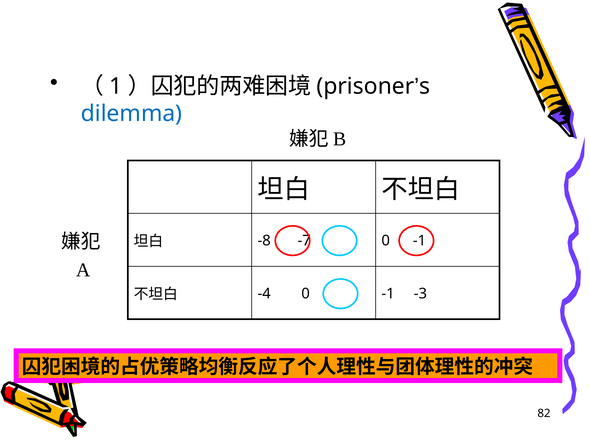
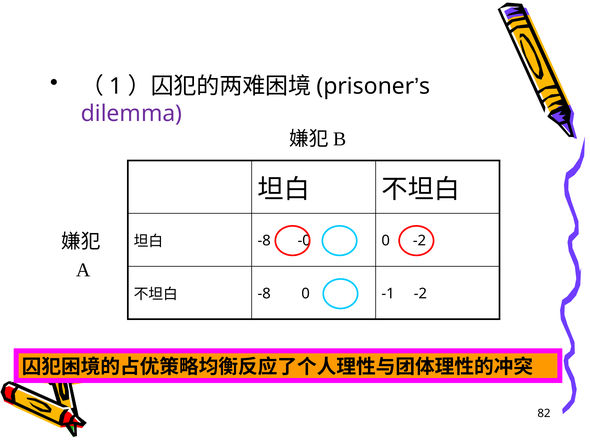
dilemma colour: blue -> purple
-7: -7 -> -0
-1 at (419, 241): -1 -> -2
-4 at (264, 294): -4 -> -8
-1 -3: -3 -> -2
